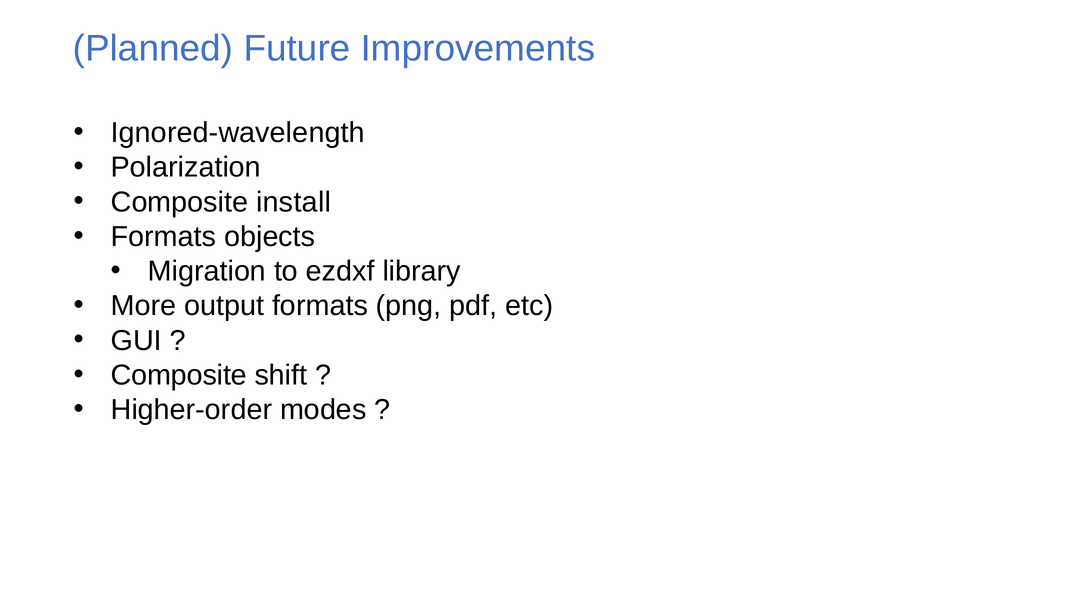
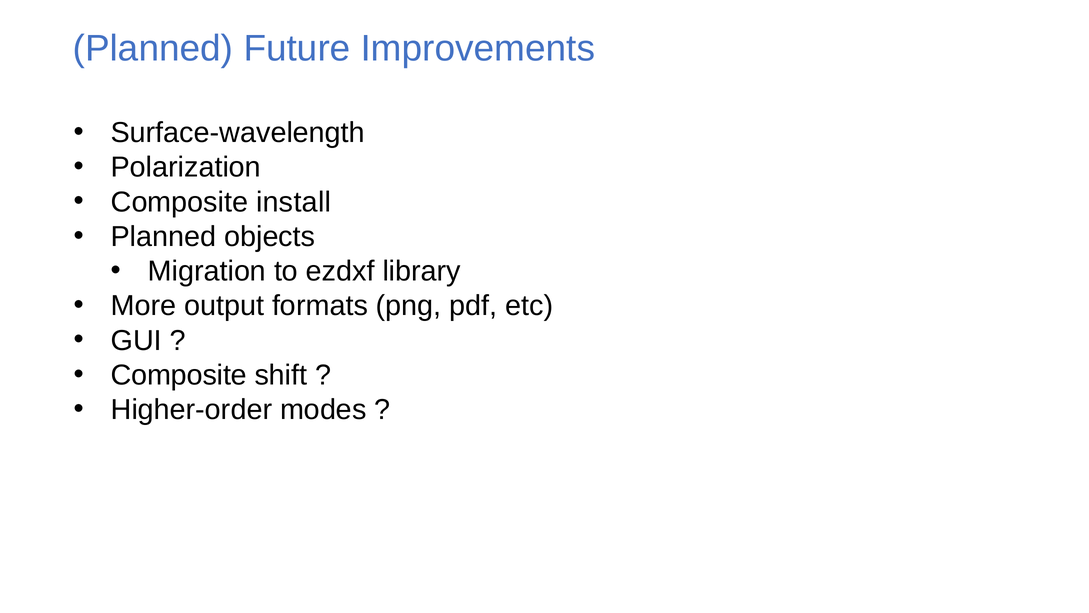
Ignored-wavelength: Ignored-wavelength -> Surface-wavelength
Formats at (164, 236): Formats -> Planned
